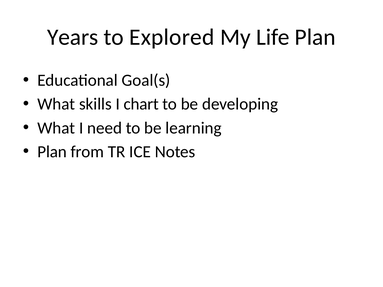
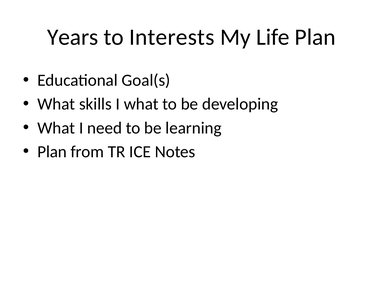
Explored: Explored -> Interests
I chart: chart -> what
